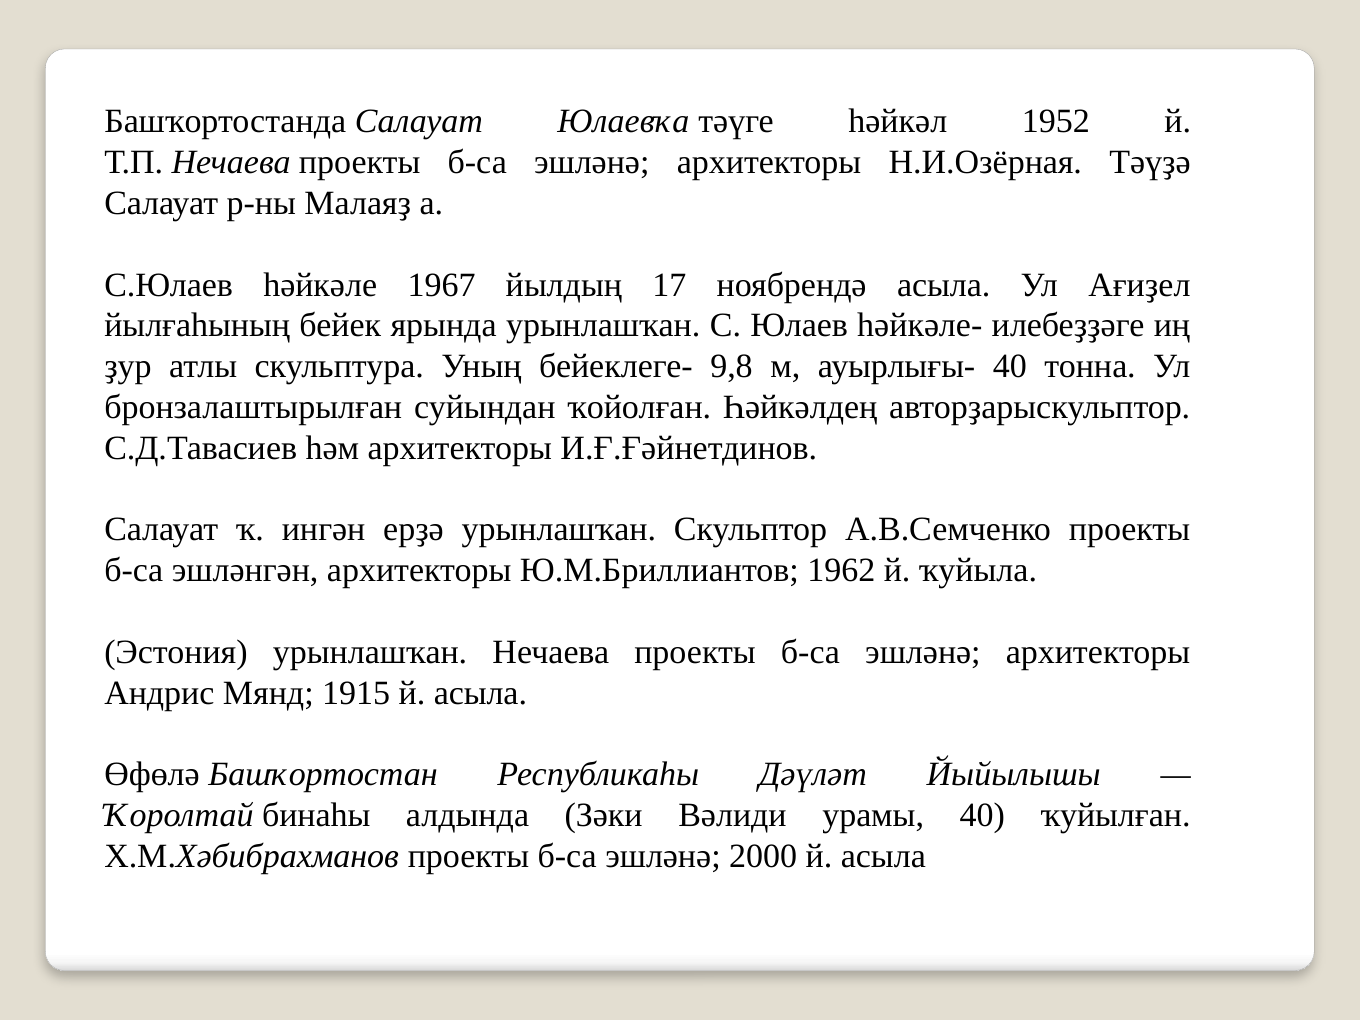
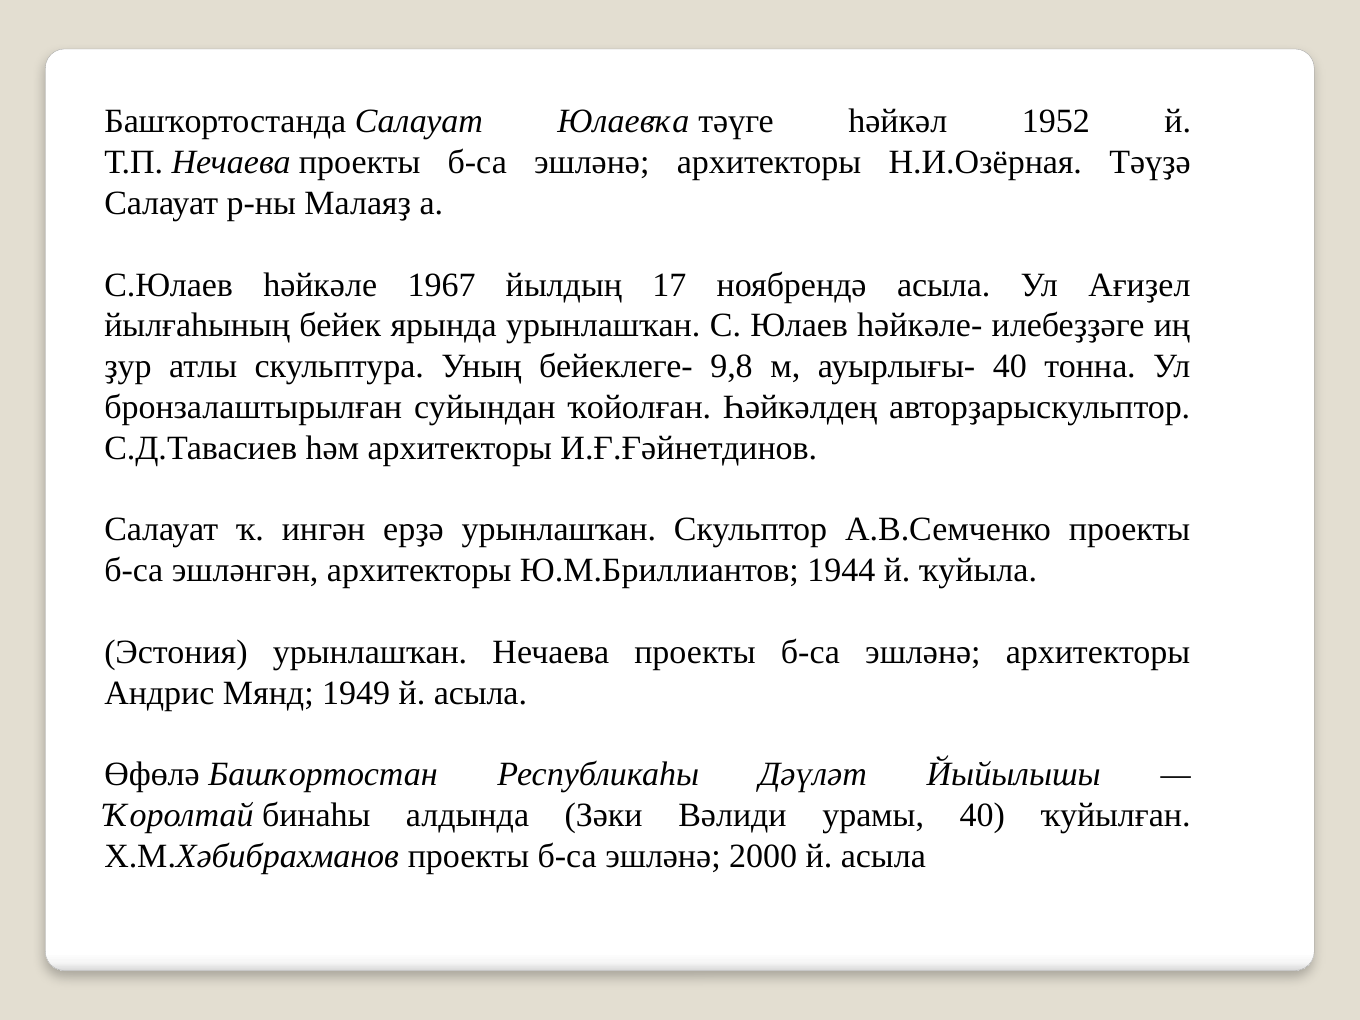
1962: 1962 -> 1944
1915: 1915 -> 1949
